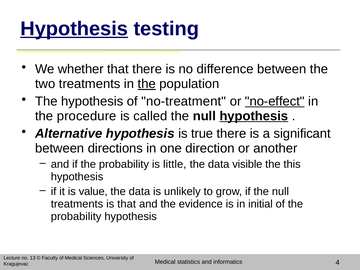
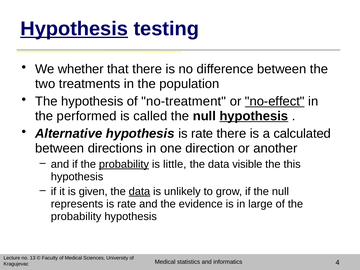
the at (147, 84) underline: present -> none
procedure: procedure -> performed
hypothesis is true: true -> rate
significant: significant -> calculated
probability at (124, 164) underline: none -> present
value: value -> given
data at (139, 191) underline: none -> present
treatments at (77, 204): treatments -> represents
that at (127, 204): that -> rate
initial: initial -> large
